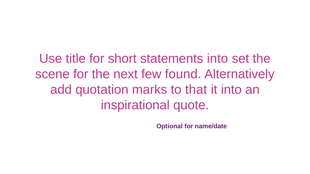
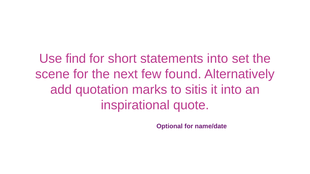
title: title -> find
that: that -> sitis
